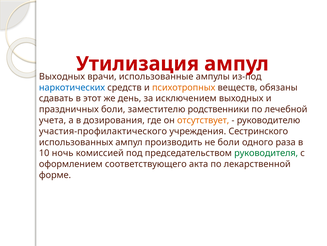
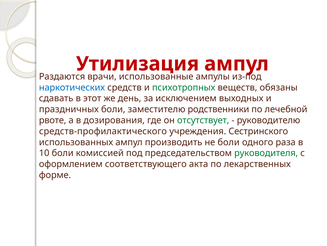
Выходных at (62, 76): Выходных -> Раздаются
психотропных colour: orange -> green
учета: учета -> рвоте
отсутствует colour: orange -> green
участия-профилактического: участия-профилактического -> средств-профилактического
10 ночь: ночь -> боли
лекарственной: лекарственной -> лекарственных
